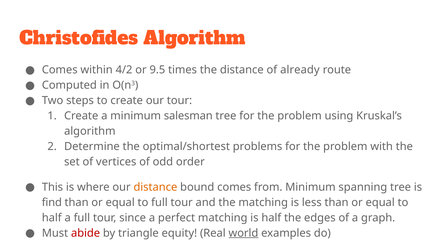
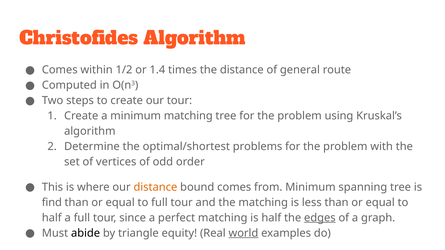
4/2: 4/2 -> 1/2
9.5: 9.5 -> 1.4
already: already -> general
minimum salesman: salesman -> matching
edges underline: none -> present
abide colour: red -> black
